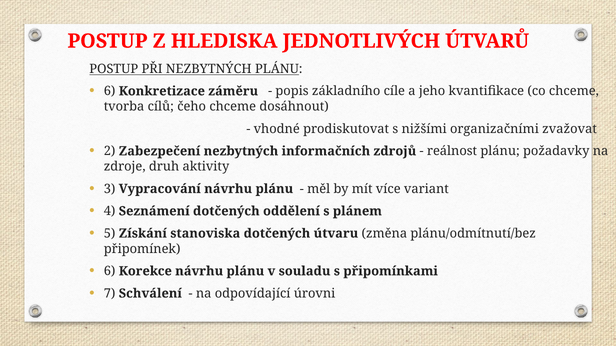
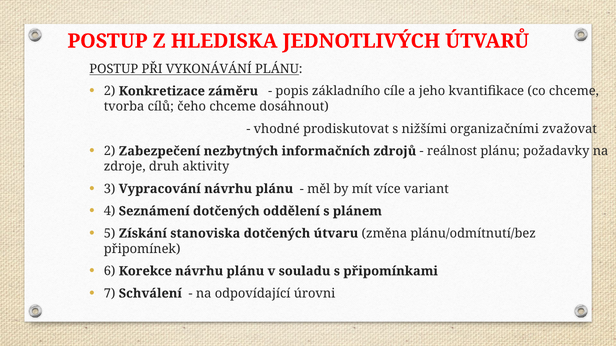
PŘI NEZBYTNÝCH: NEZBYTNÝCH -> VYKONÁVÁNÍ
6 at (110, 91): 6 -> 2
